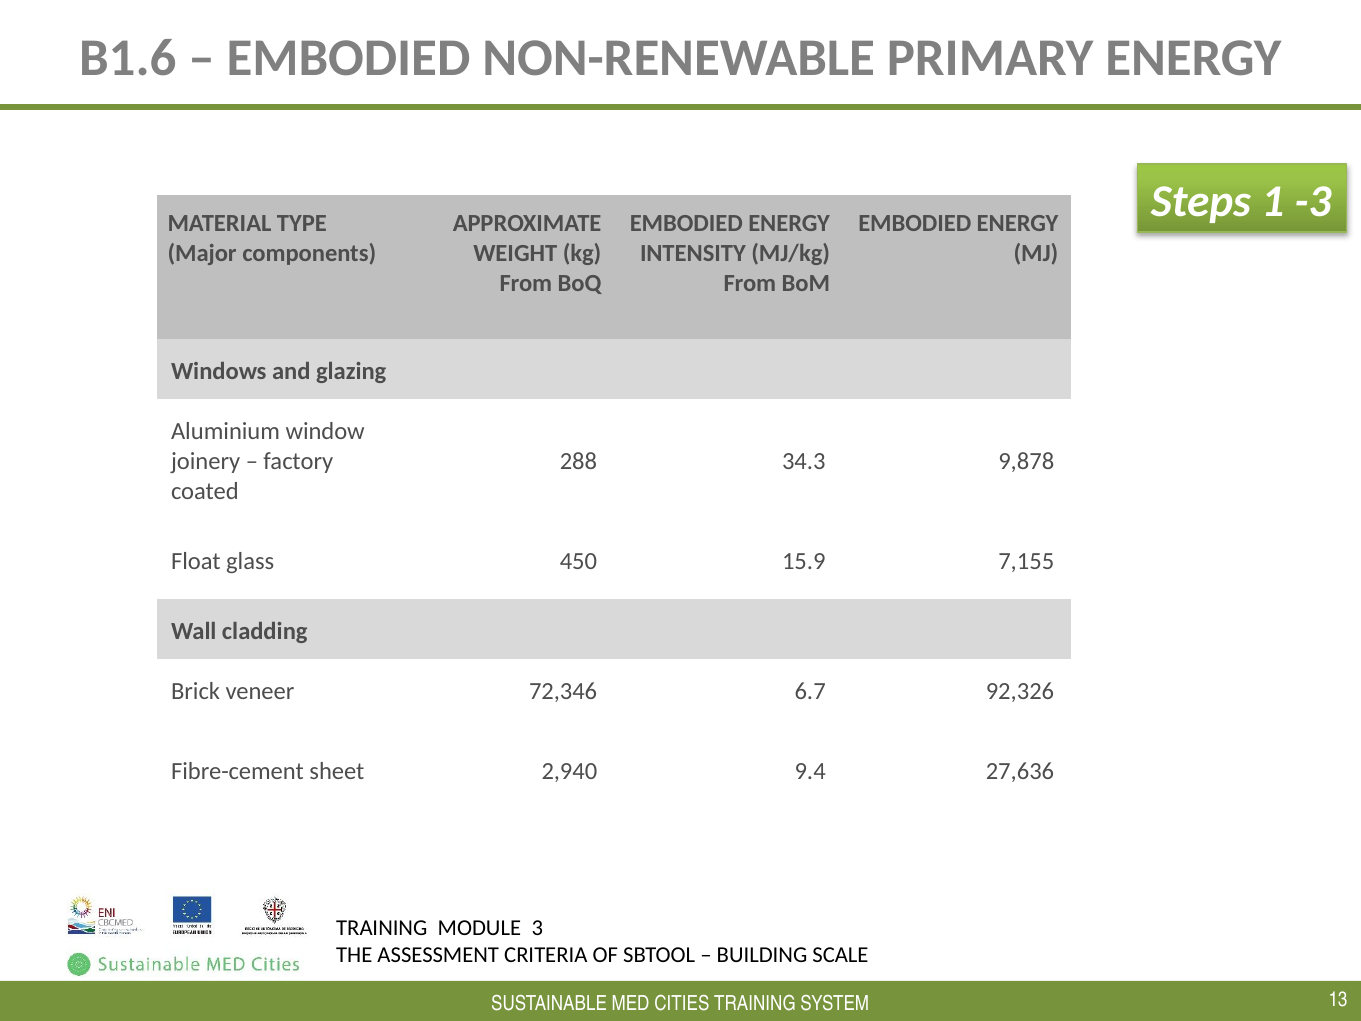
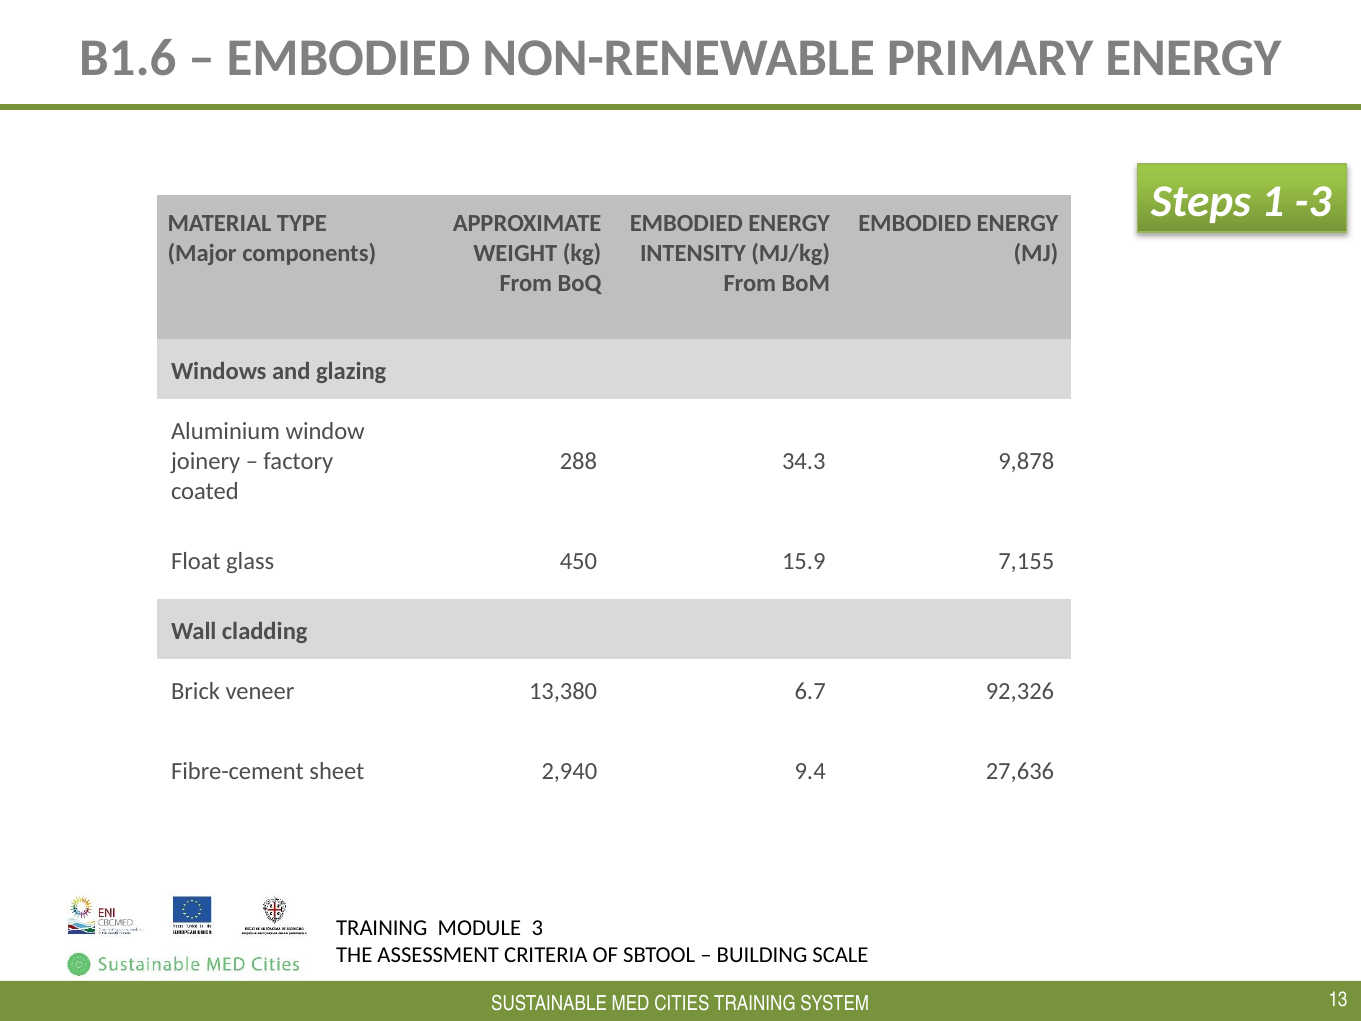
72,346: 72,346 -> 13,380
